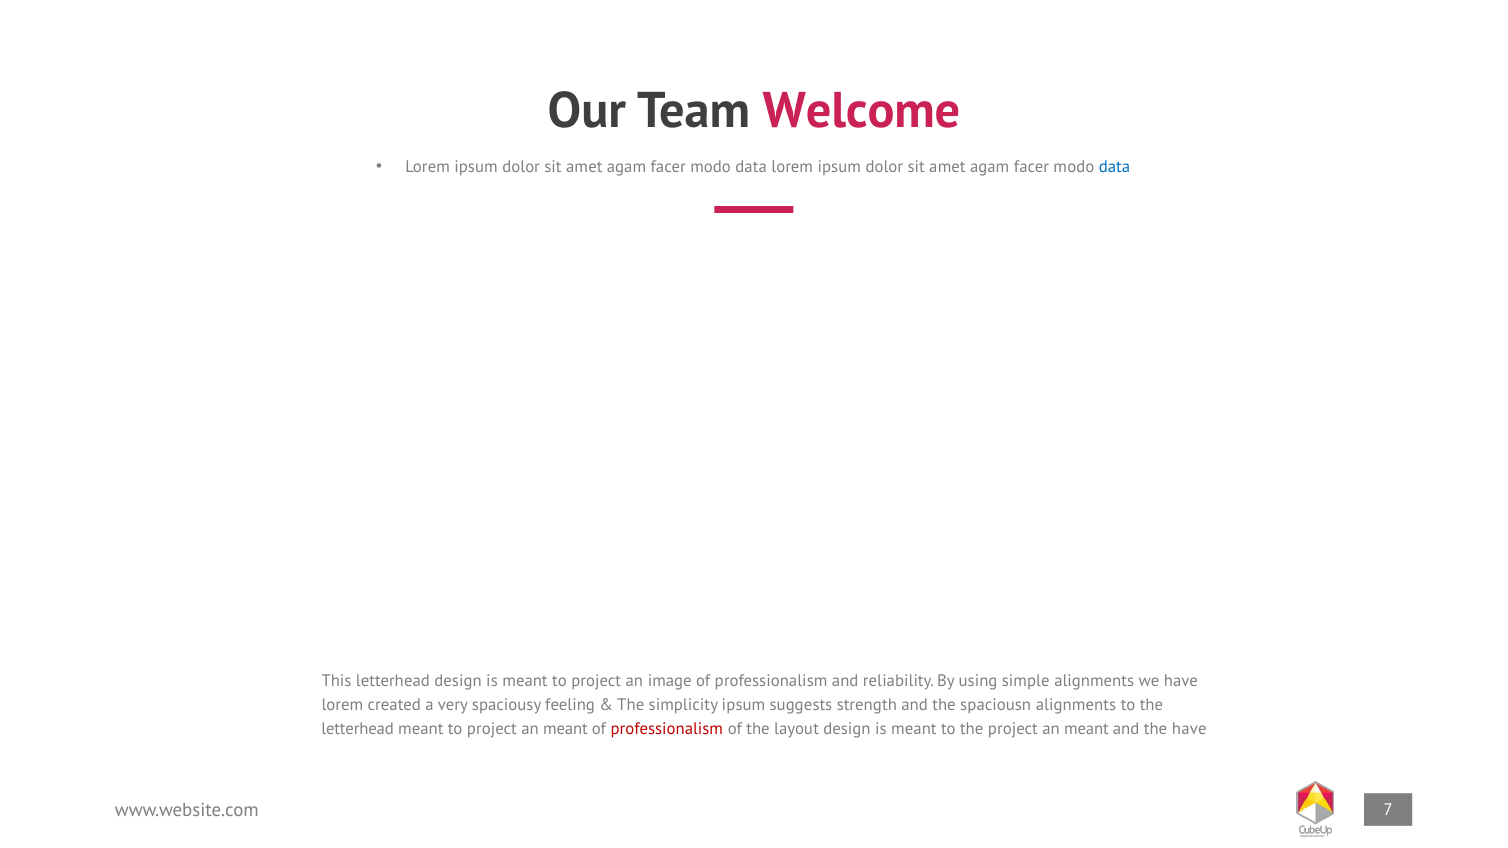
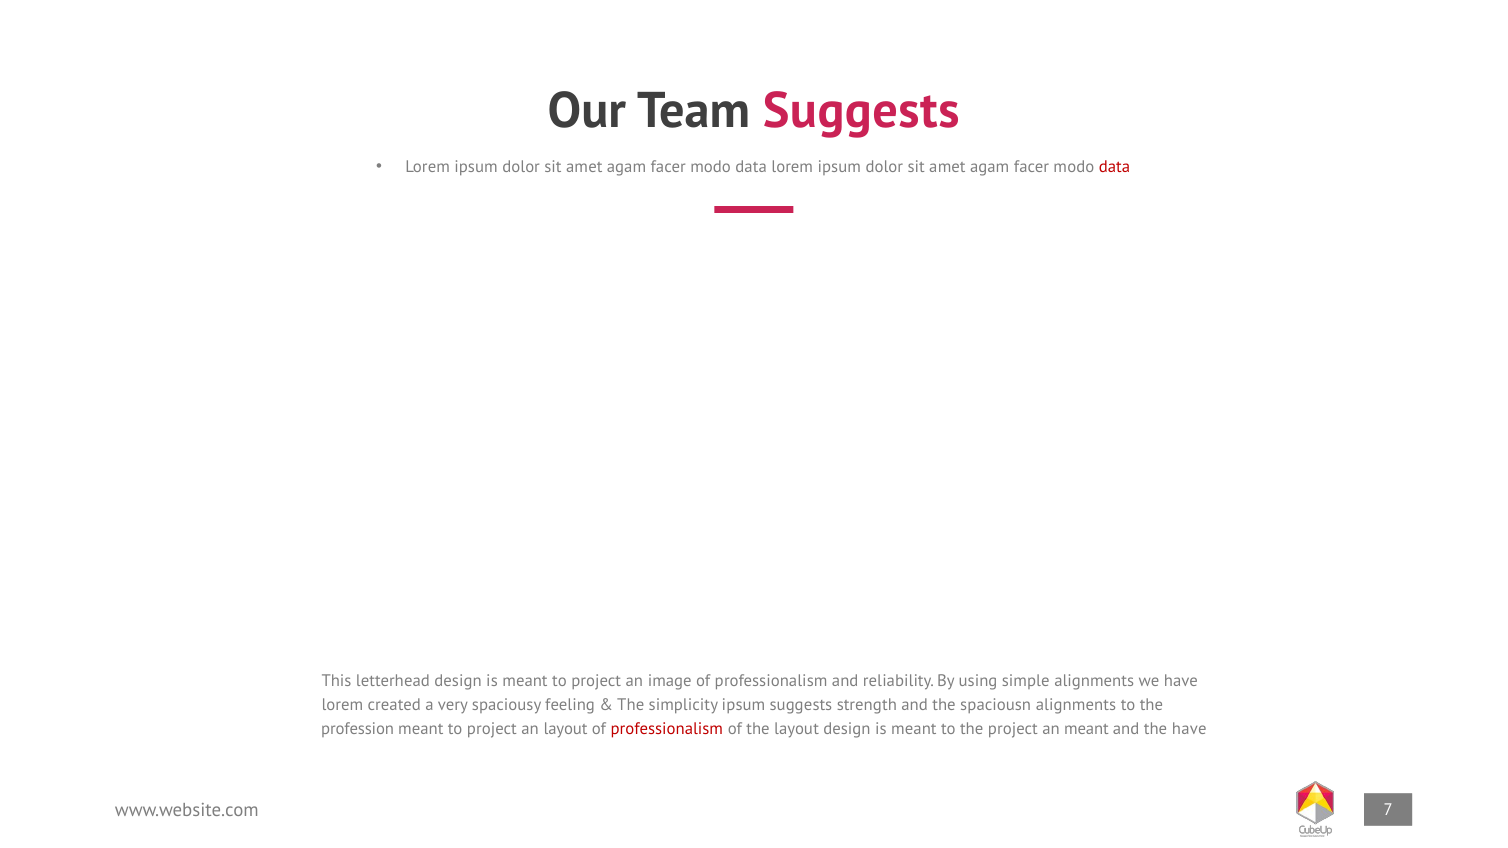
Team Welcome: Welcome -> Suggests
data at (1115, 167) colour: blue -> red
letterhead at (358, 729): letterhead -> profession
to project an meant: meant -> layout
